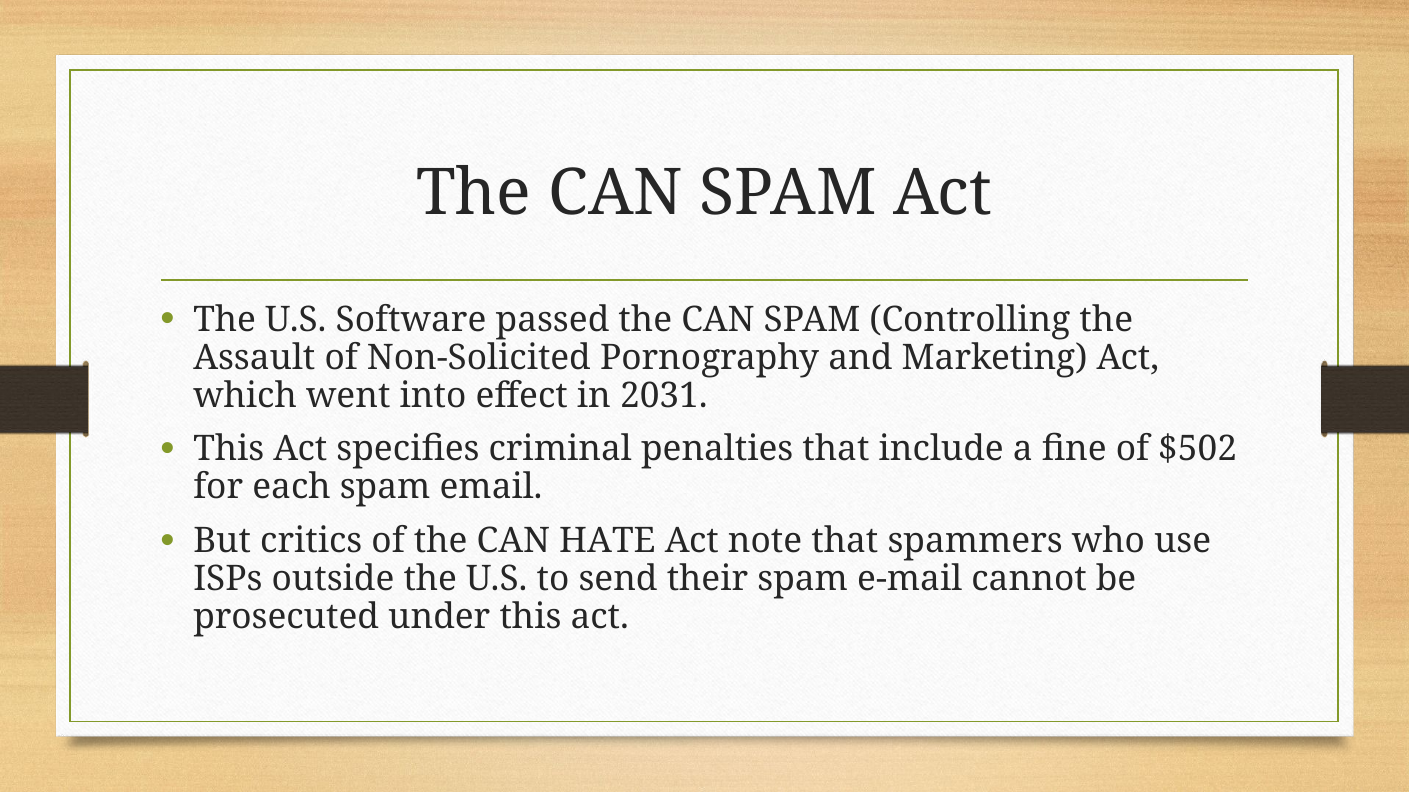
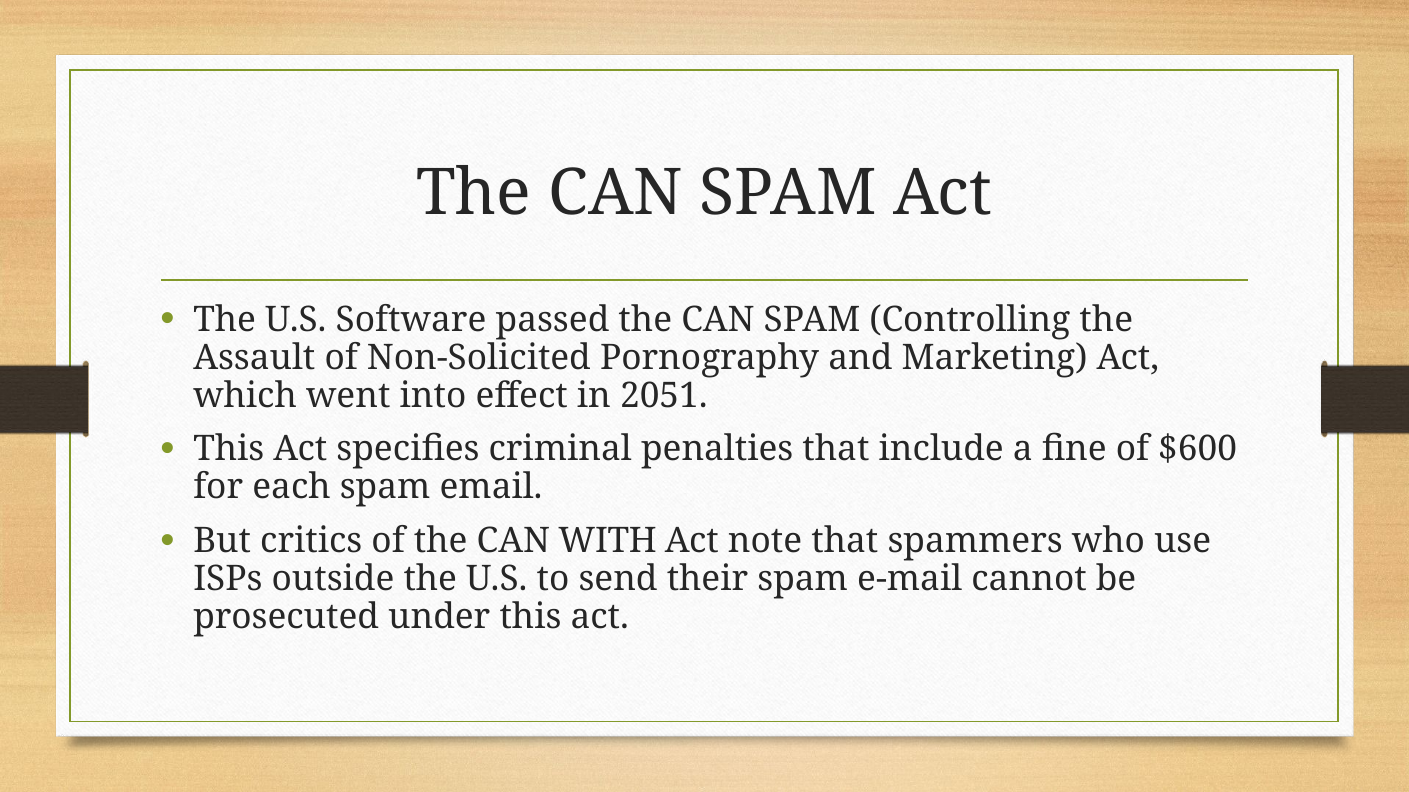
2031: 2031 -> 2051
$502: $502 -> $600
HATE: HATE -> WITH
